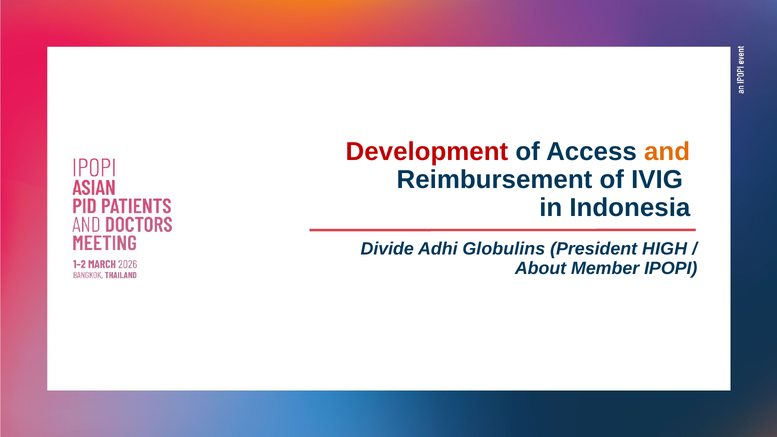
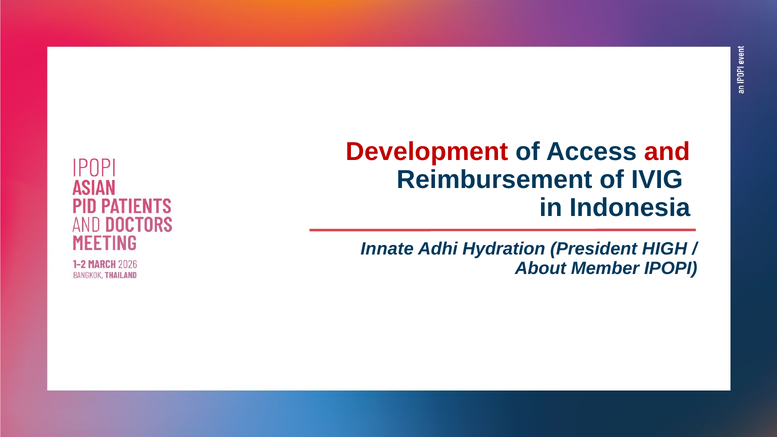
and colour: orange -> red
Divide: Divide -> Innate
Globulins: Globulins -> Hydration
